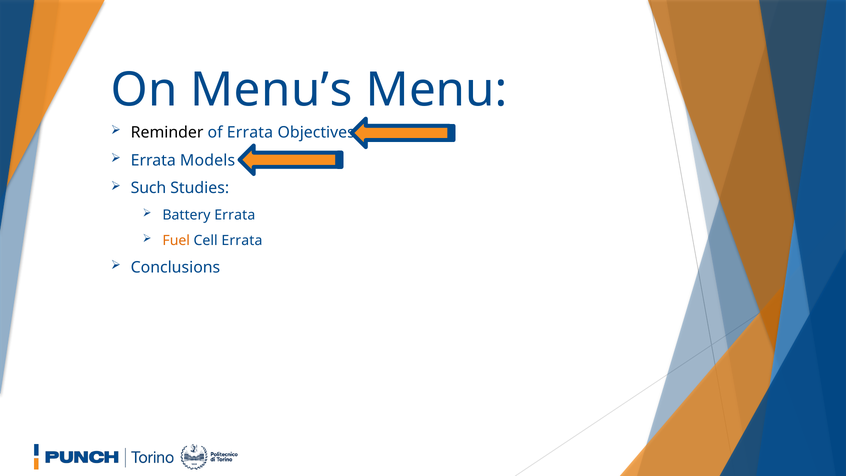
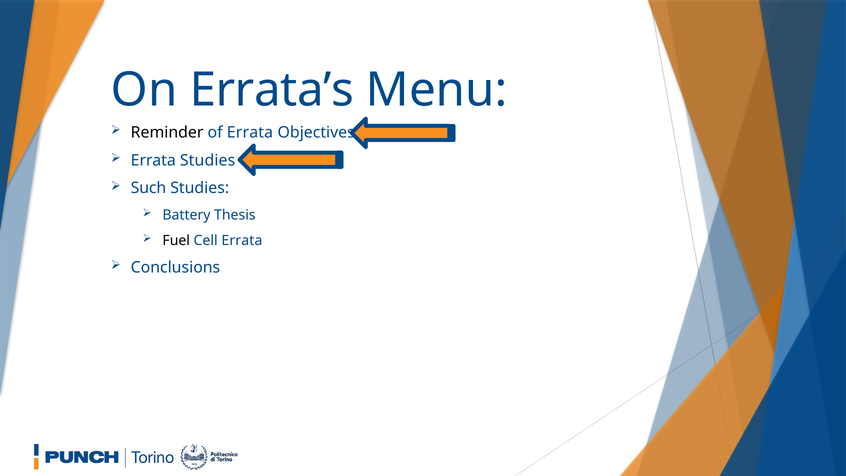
Menu’s: Menu’s -> Errata’s
Errata Models: Models -> Studies
Battery Errata: Errata -> Thesis
Fuel colour: orange -> black
